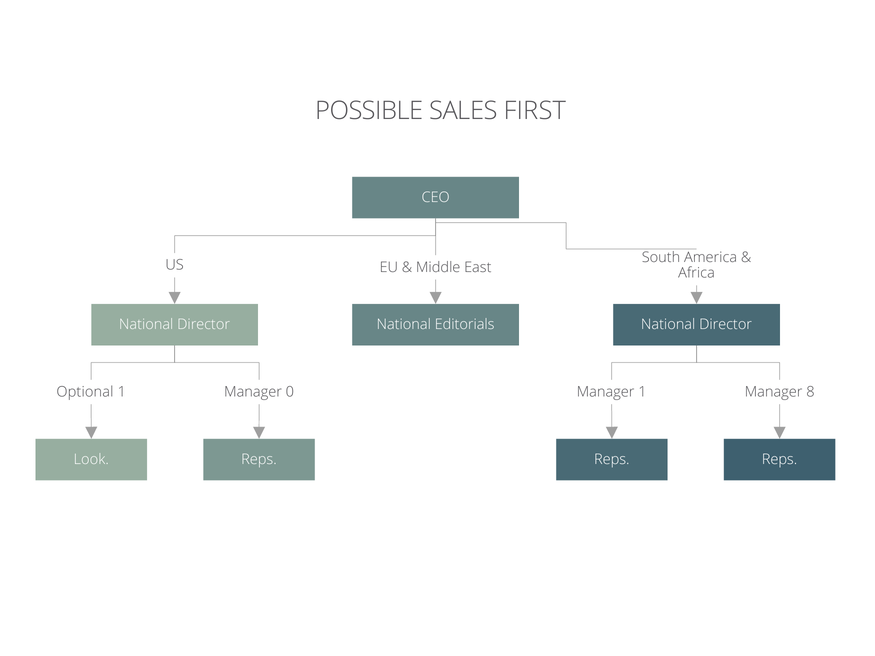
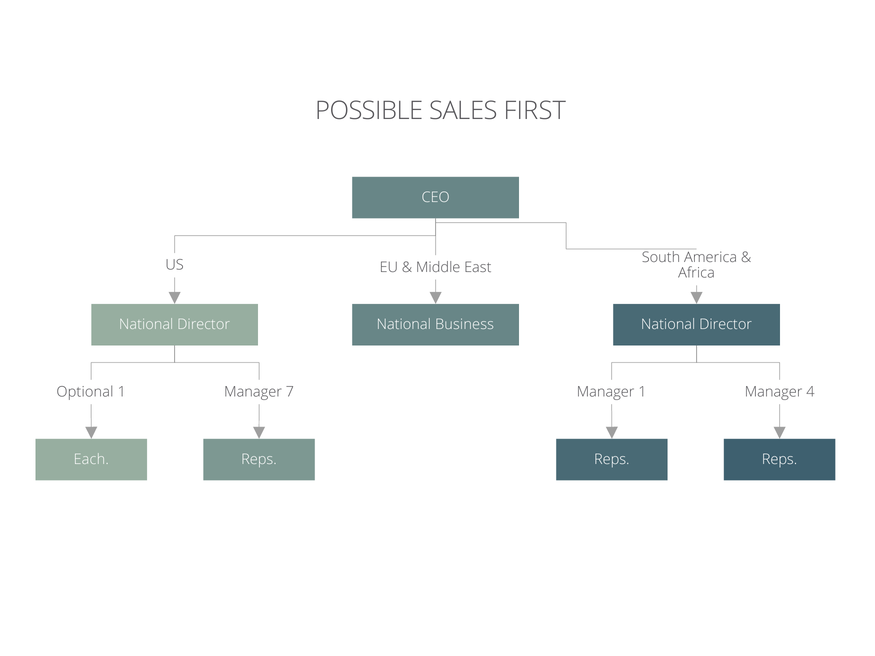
Editorials: Editorials -> Business
0: 0 -> 7
8: 8 -> 4
Look: Look -> Each
